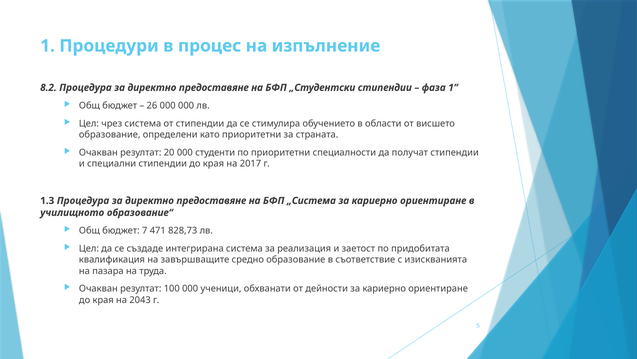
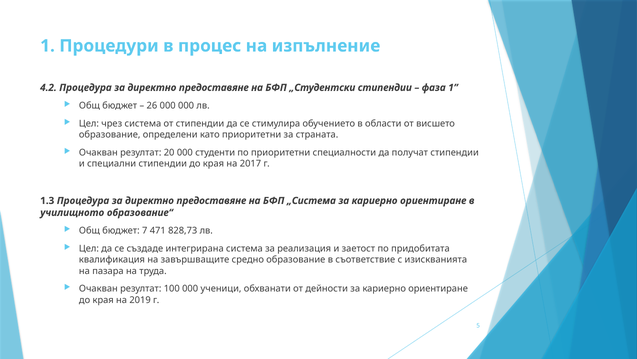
8.2: 8.2 -> 4.2
2043: 2043 -> 2019
